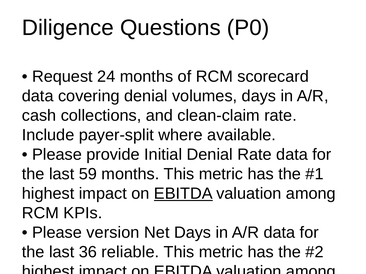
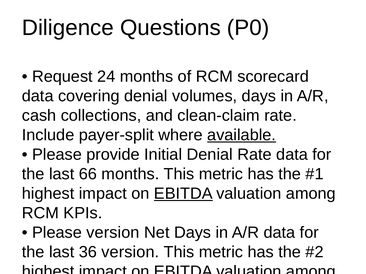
available underline: none -> present
59: 59 -> 66
36 reliable: reliable -> version
